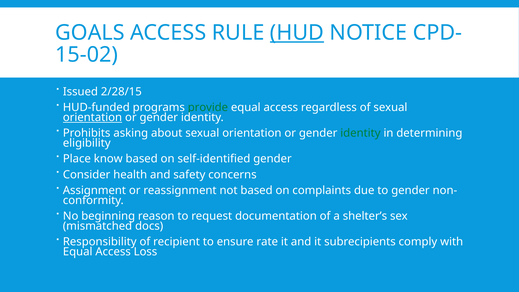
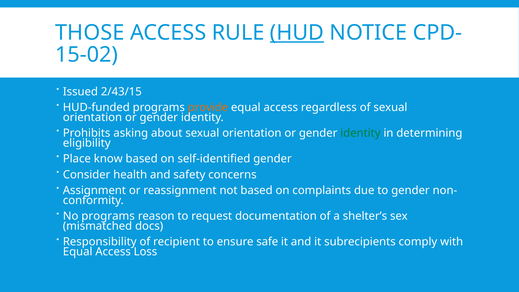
GOALS: GOALS -> THOSE
2/28/15: 2/28/15 -> 2/43/15
provide colour: green -> orange
orientation at (92, 117) underline: present -> none
No beginning: beginning -> programs
rate: rate -> safe
